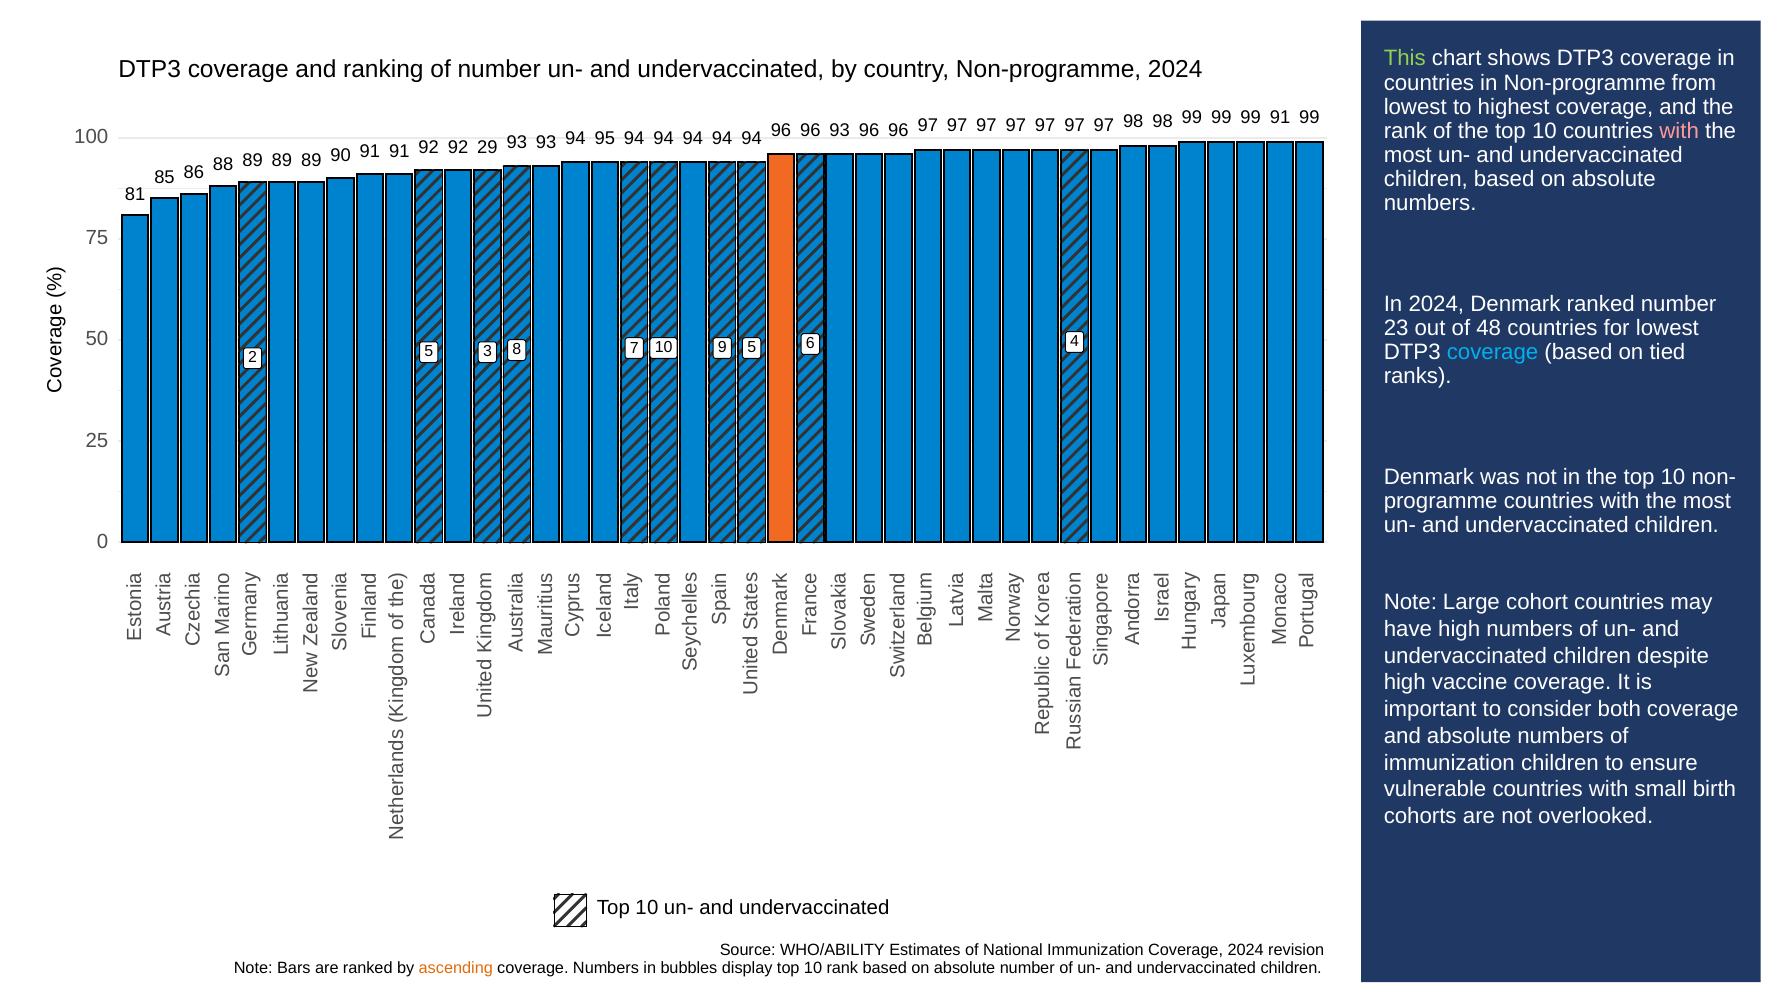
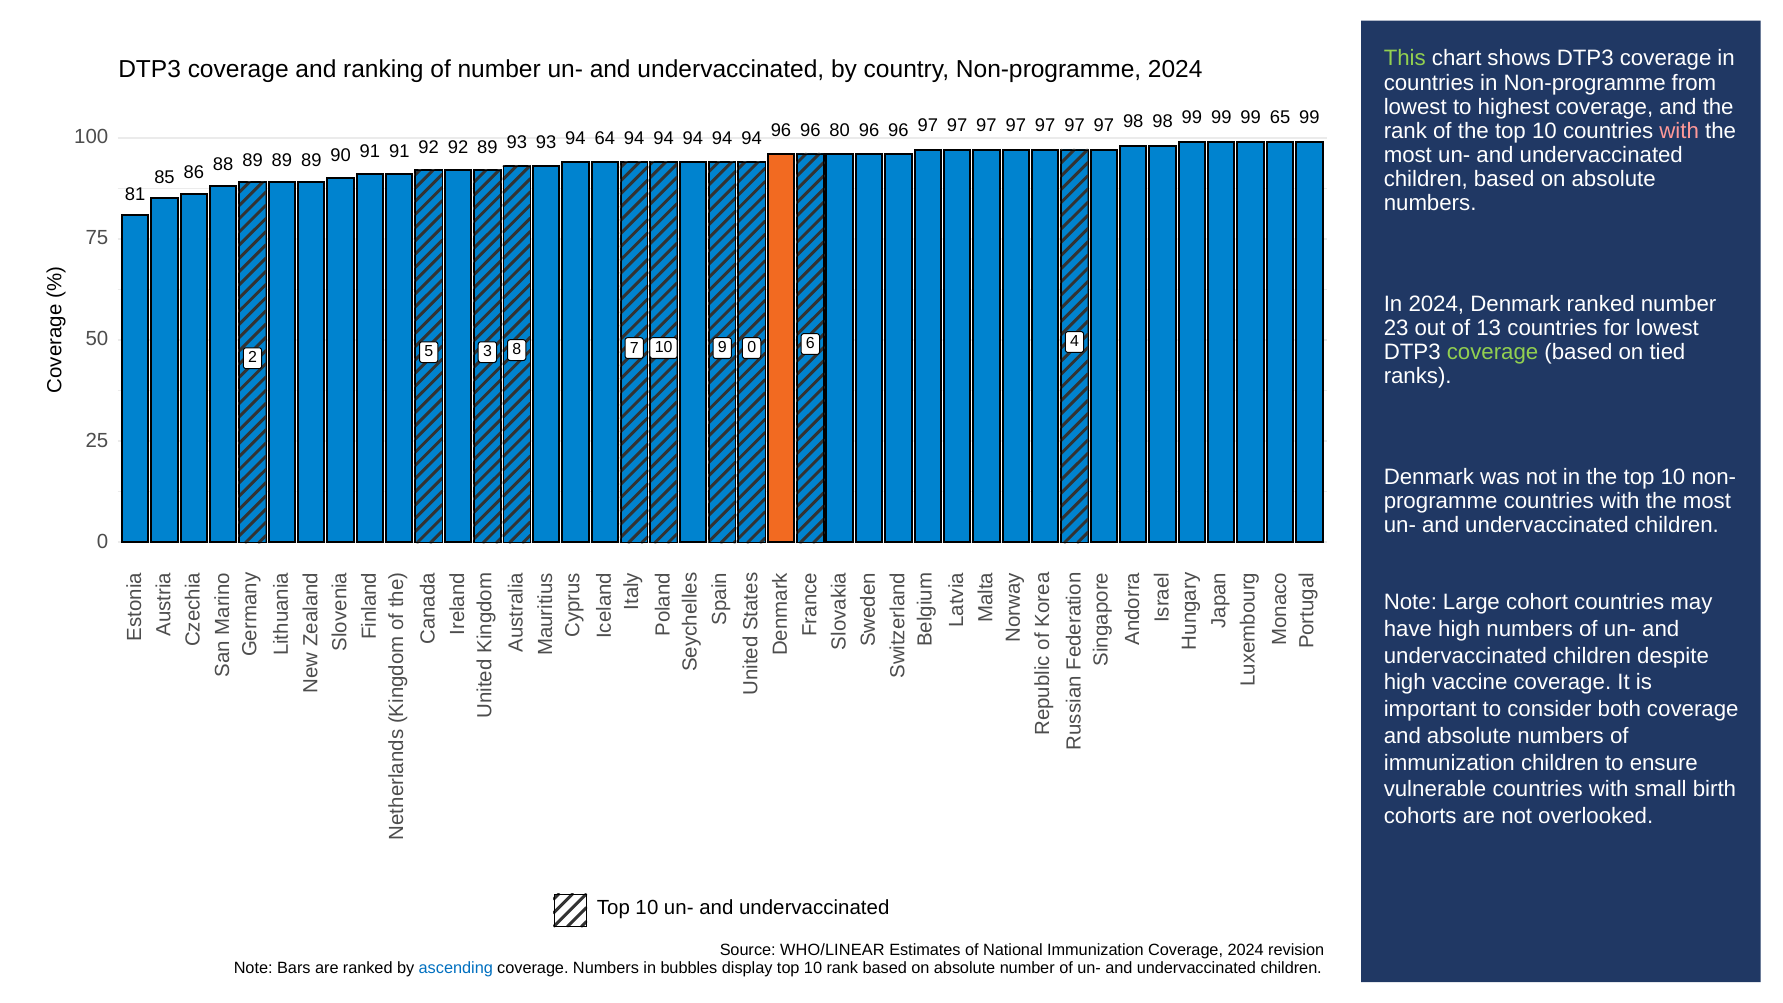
99 91: 91 -> 65
96 93: 93 -> 80
95: 95 -> 64
91 29: 29 -> 89
48: 48 -> 13
coverage at (1493, 352) colour: light blue -> light green
8 5: 5 -> 0
WHO/ABILITY: WHO/ABILITY -> WHO/LINEAR
ascending colour: orange -> blue
